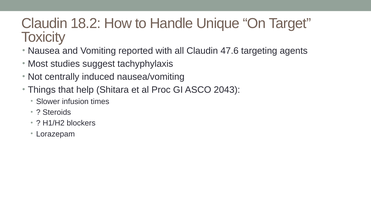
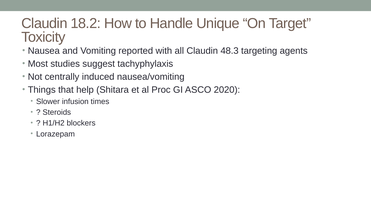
47.6: 47.6 -> 48.3
2043: 2043 -> 2020
